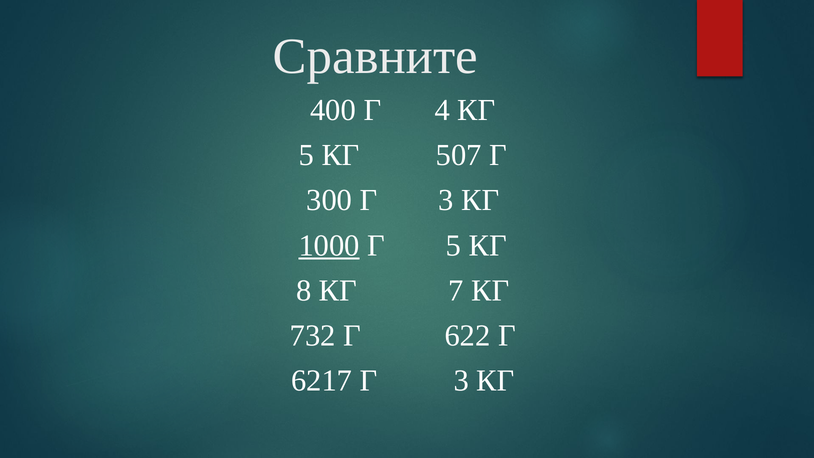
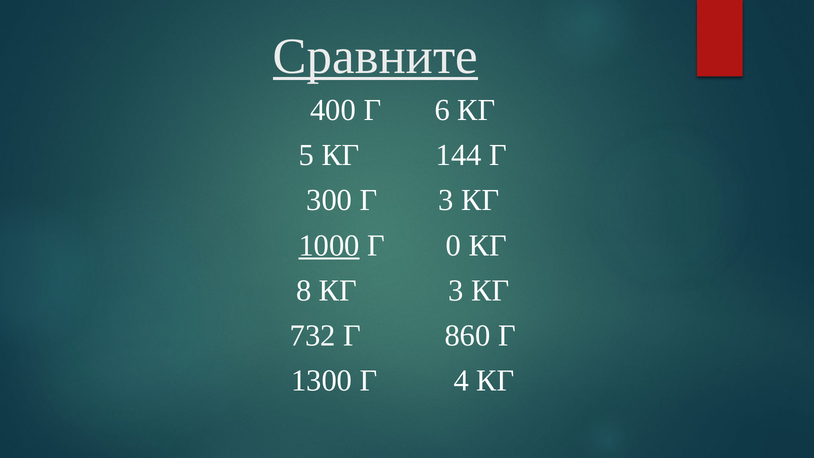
Сравните underline: none -> present
4: 4 -> 6
507: 507 -> 144
Г 5: 5 -> 0
КГ 7: 7 -> 3
622: 622 -> 860
6217: 6217 -> 1300
3 at (461, 381): 3 -> 4
